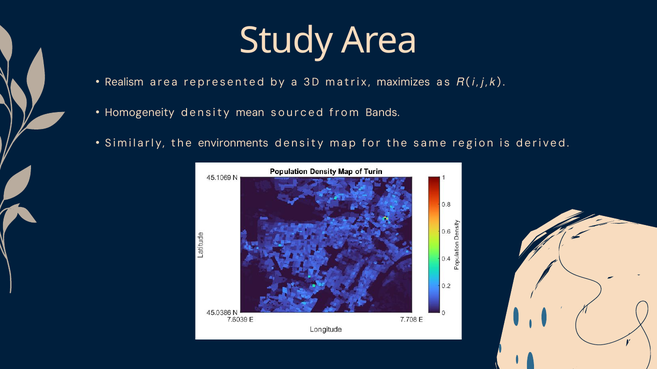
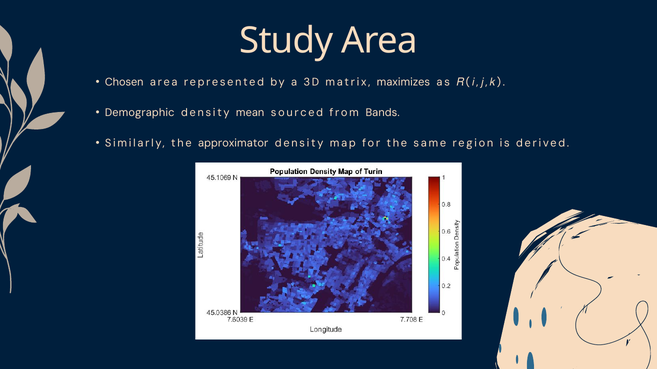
Realism: Realism -> Chosen
Homogeneity: Homogeneity -> Demographic
environments: environments -> approximator
